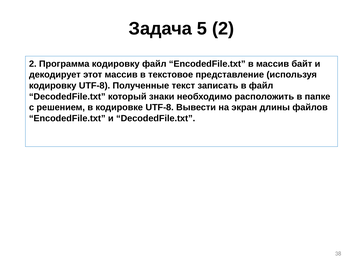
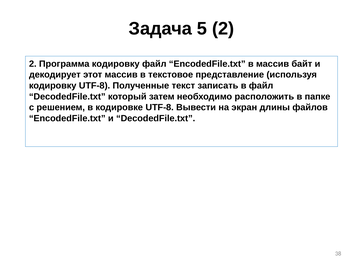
знаки: знаки -> затем
